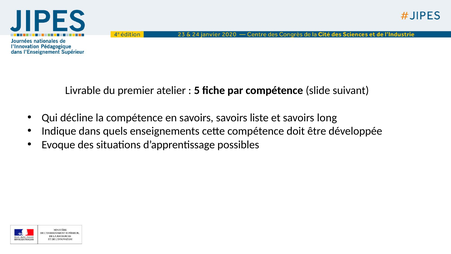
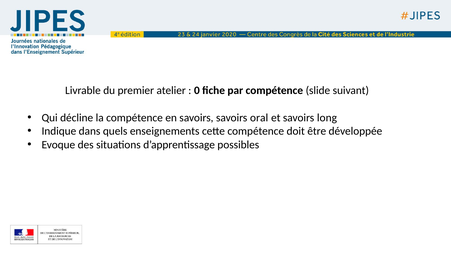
5: 5 -> 0
liste: liste -> oral
